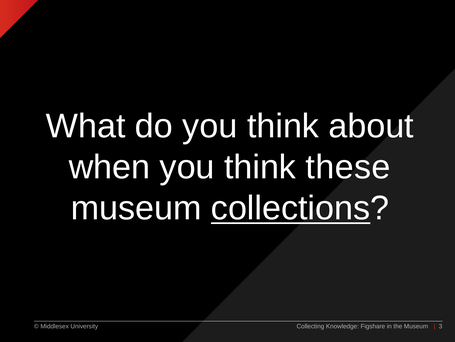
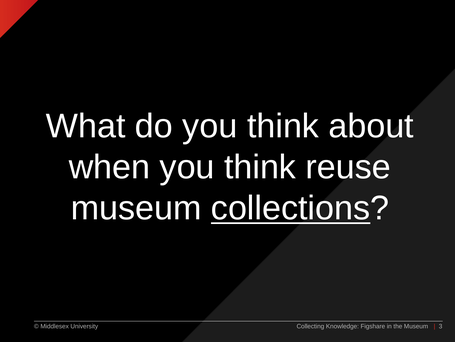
these: these -> reuse
